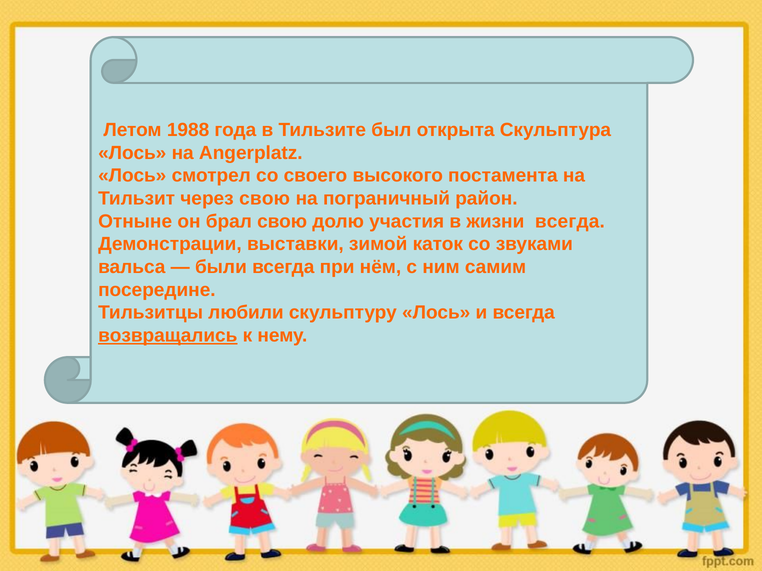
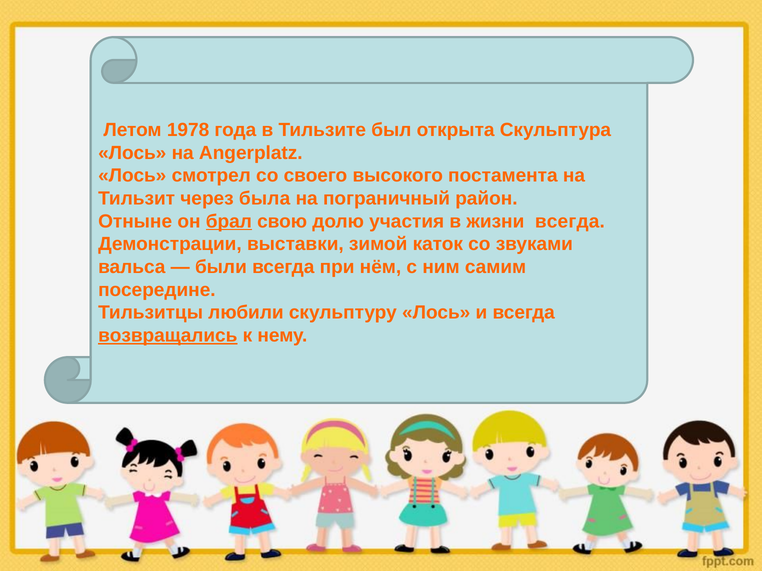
1988: 1988 -> 1978
через свою: свою -> была
брал underline: none -> present
